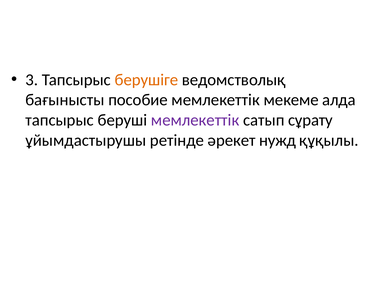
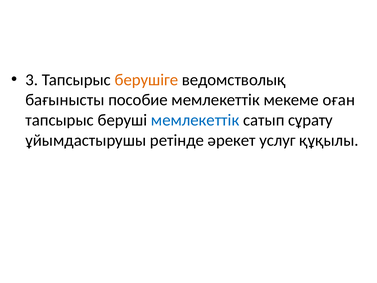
алда: алда -> оған
мемлекеттік at (195, 120) colour: purple -> blue
нужд: нужд -> услуг
